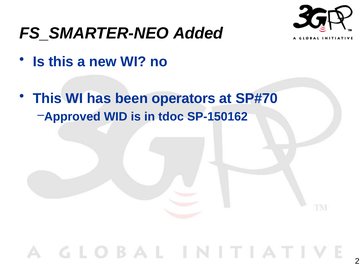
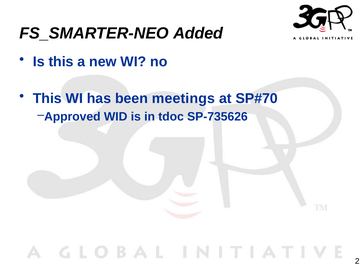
operators: operators -> meetings
SP-150162: SP-150162 -> SP-735626
